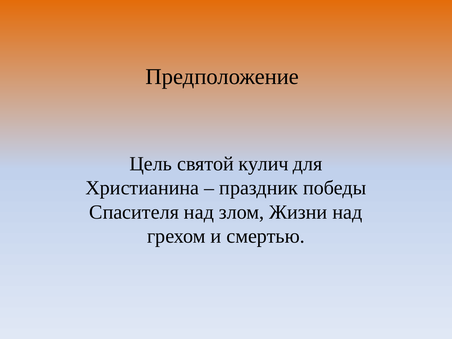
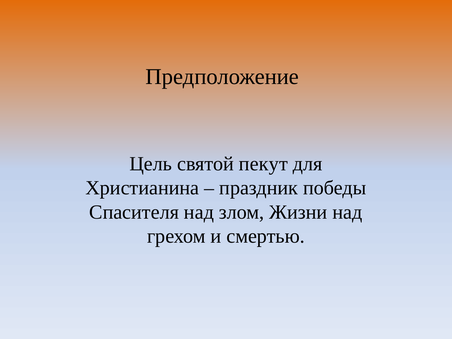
кулич: кулич -> пекут
